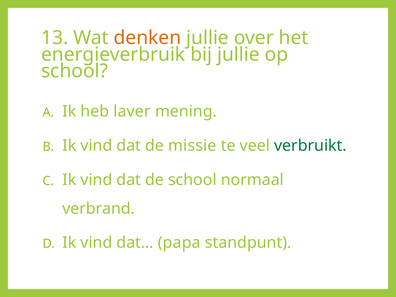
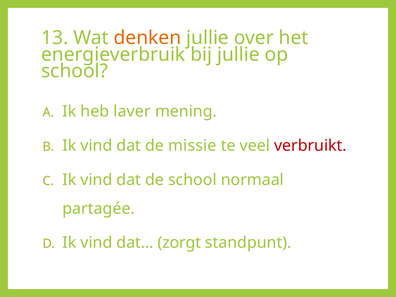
verbruikt colour: green -> red
verbrand: verbrand -> partagée
papa: papa -> zorgt
